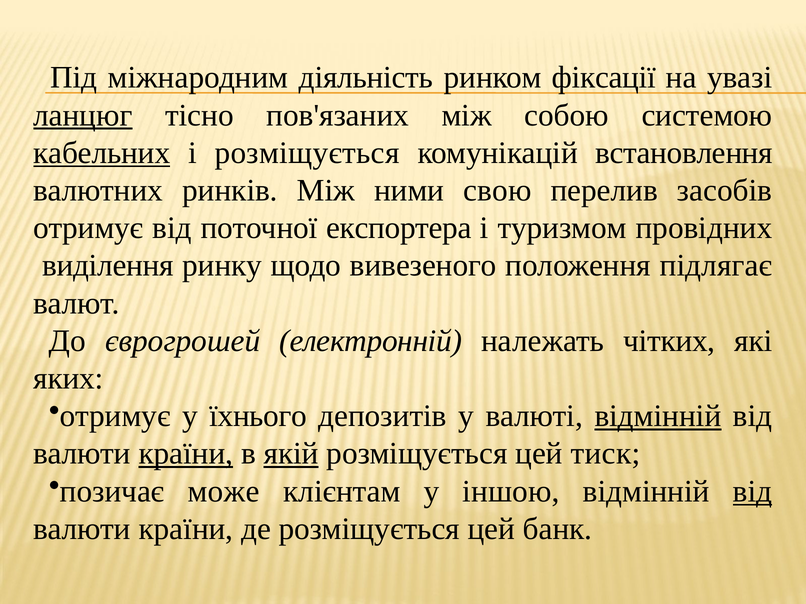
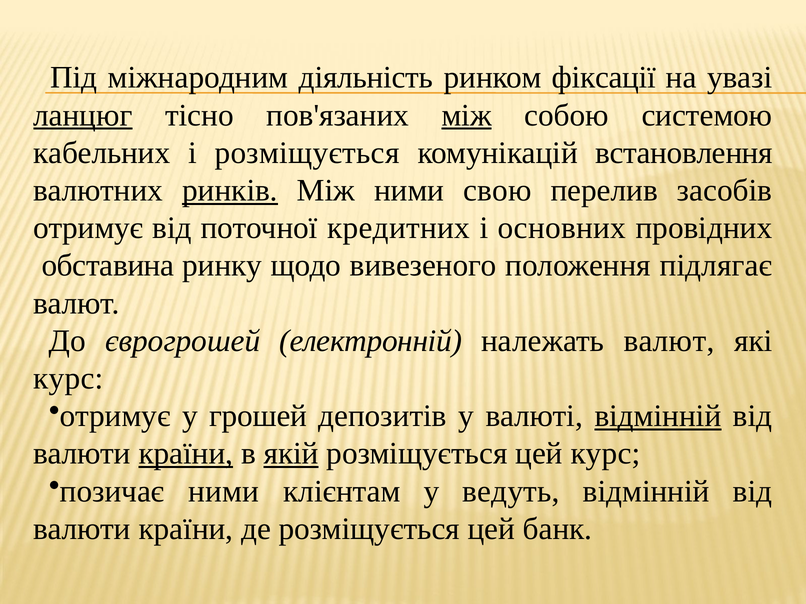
між at (467, 115) underline: none -> present
кабельних underline: present -> none
ринків underline: none -> present
експортера: експортера -> кредитних
туризмом: туризмом -> основних
виділення: виділення -> обставина
належать чітких: чітких -> валют
яких at (68, 379): яких -> курс
їхнього: їхнього -> грошей
цей тиск: тиск -> курс
позичає може: може -> ними
іншою: іншою -> ведуть
від at (752, 492) underline: present -> none
